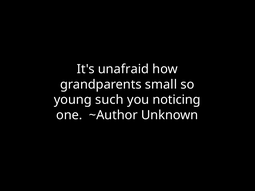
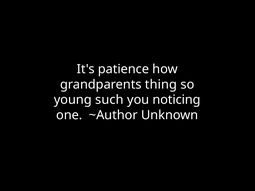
unafraid: unafraid -> patience
small: small -> thing
